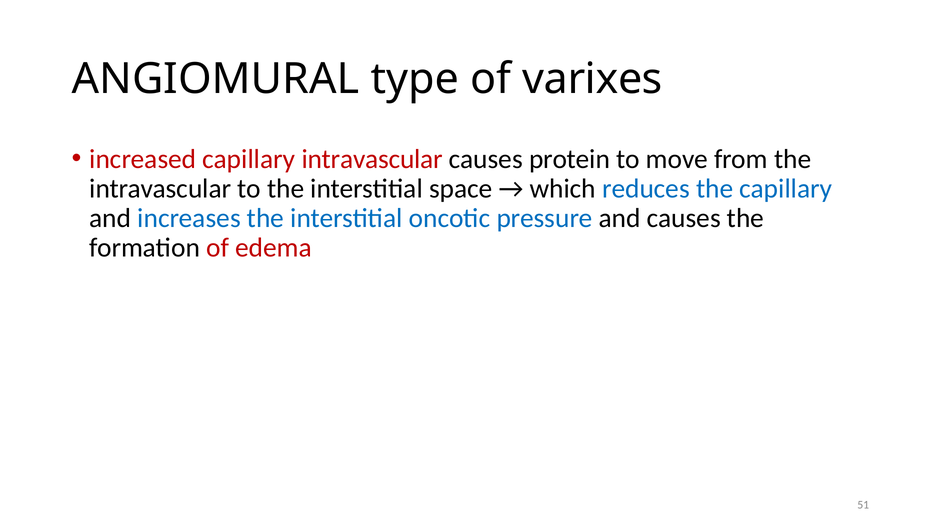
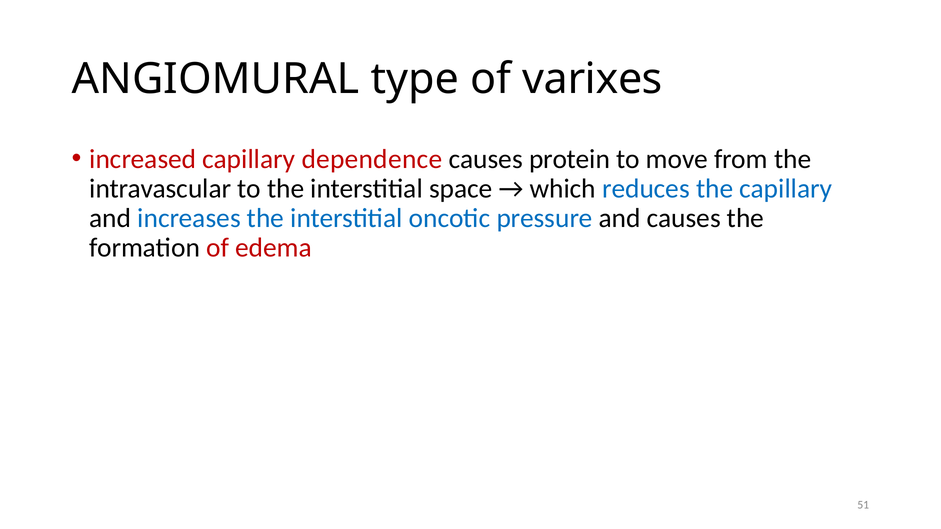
capillary intravascular: intravascular -> dependence
